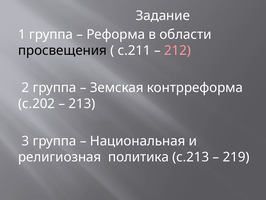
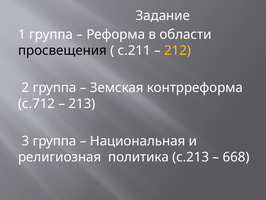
212 colour: pink -> yellow
с.202: с.202 -> с.712
219: 219 -> 668
